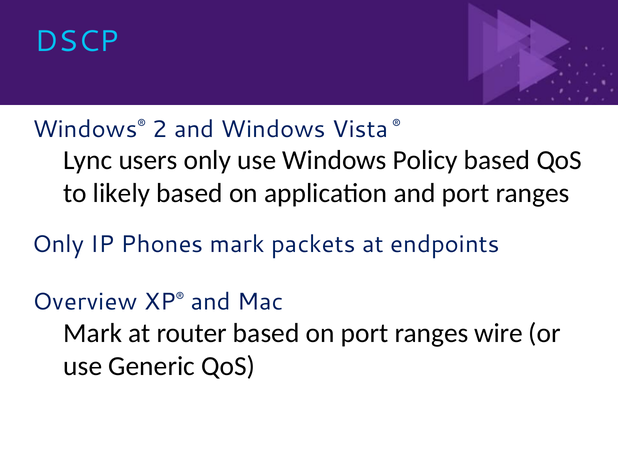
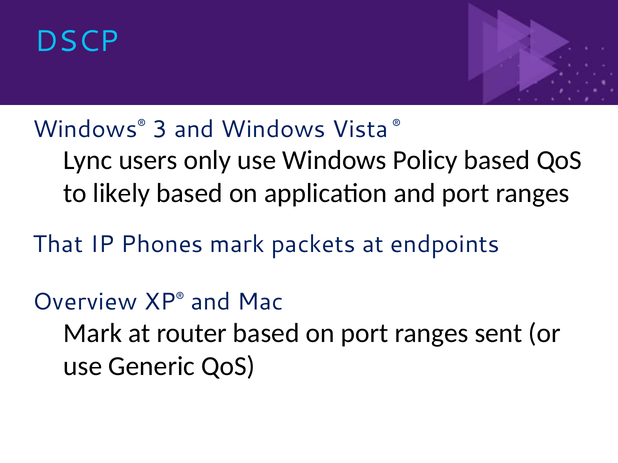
2: 2 -> 3
Only at (58, 245): Only -> That
wire: wire -> sent
